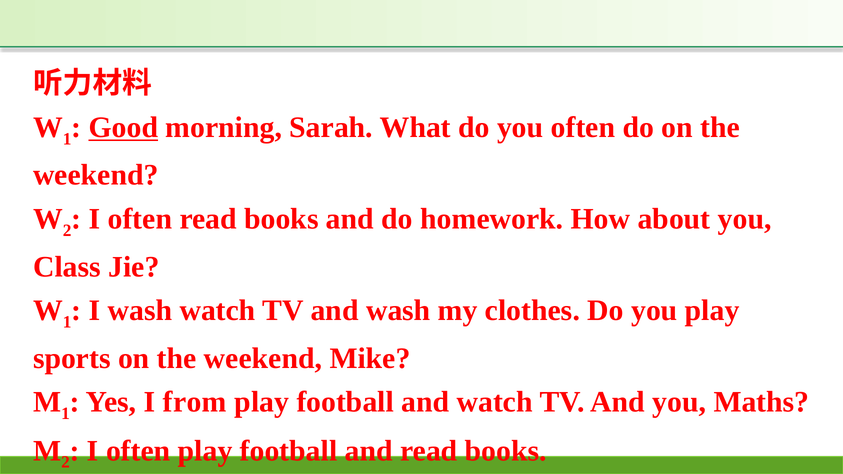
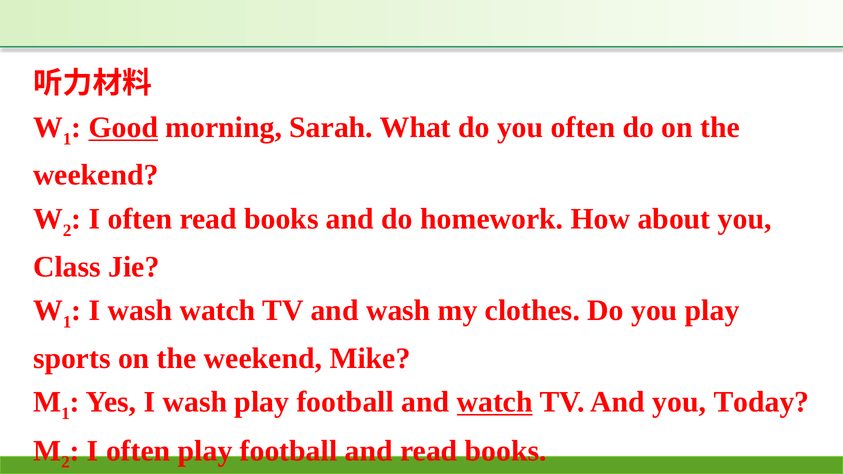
Yes I from: from -> wash
watch at (495, 402) underline: none -> present
Maths: Maths -> Today
